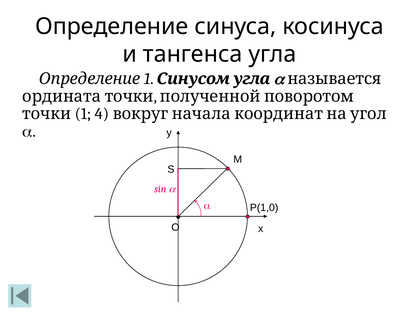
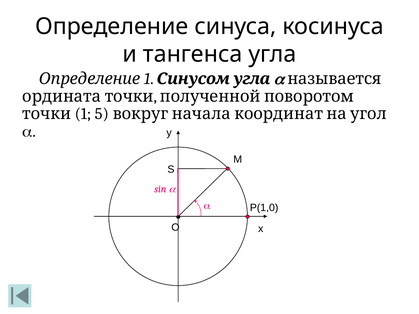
4: 4 -> 5
